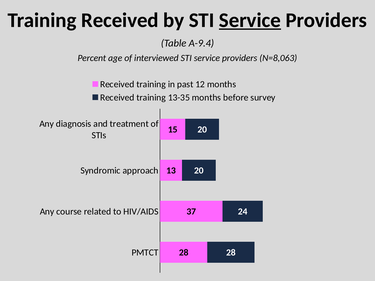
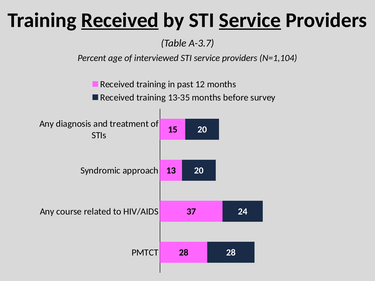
Received at (120, 20) underline: none -> present
A-9.4: A-9.4 -> A-3.7
N=8,063: N=8,063 -> N=1,104
